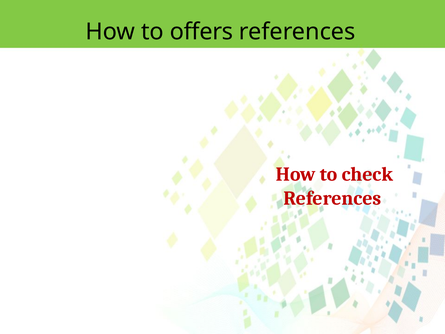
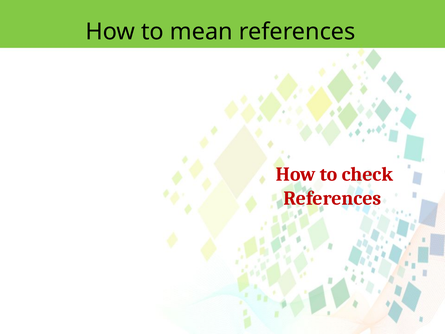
offers: offers -> mean
